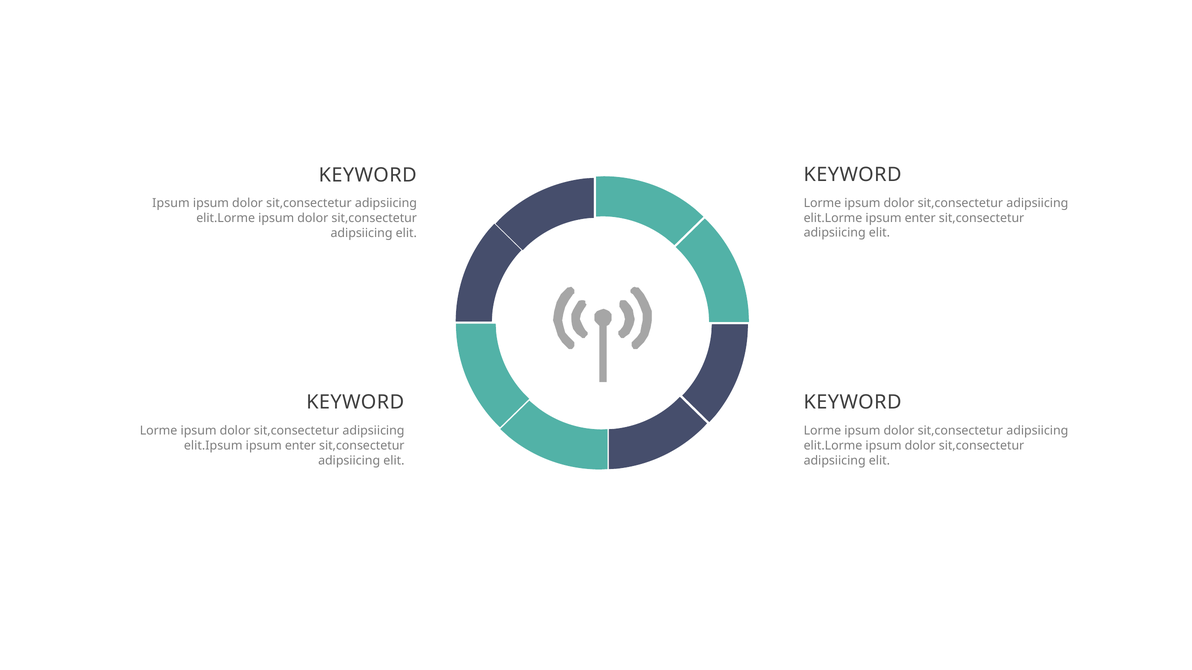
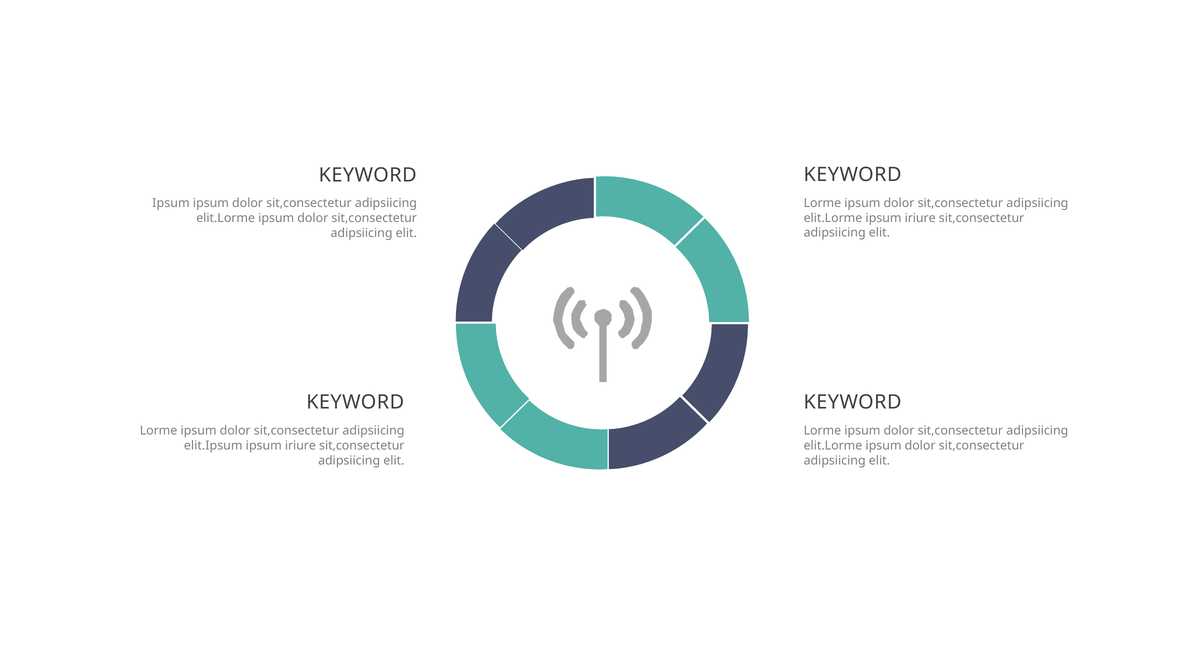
elit.Lorme ipsum enter: enter -> iriure
enter at (300, 446): enter -> iriure
